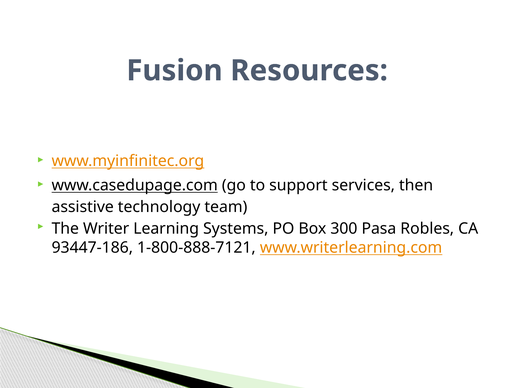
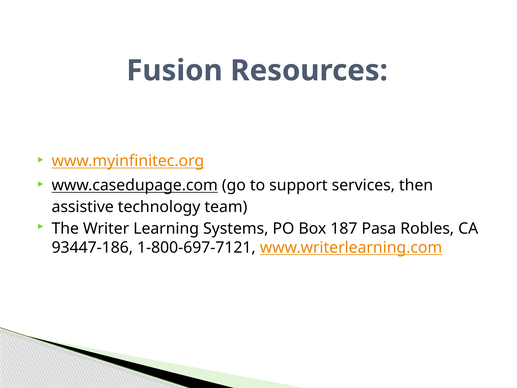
300: 300 -> 187
1-800-888-7121: 1-800-888-7121 -> 1-800-697-7121
